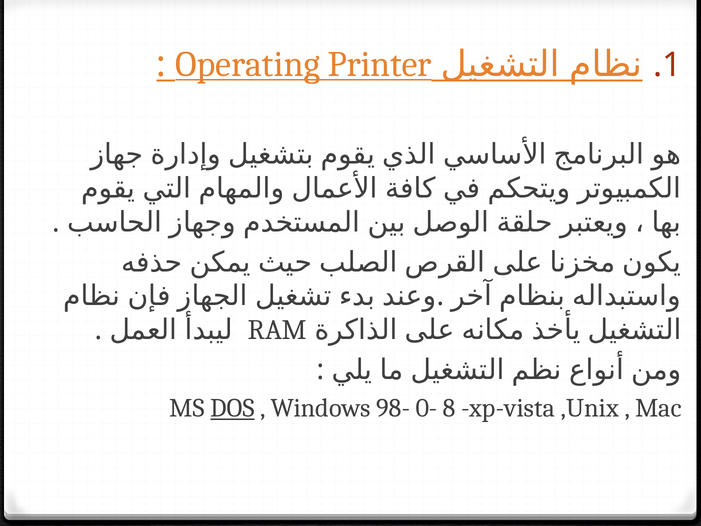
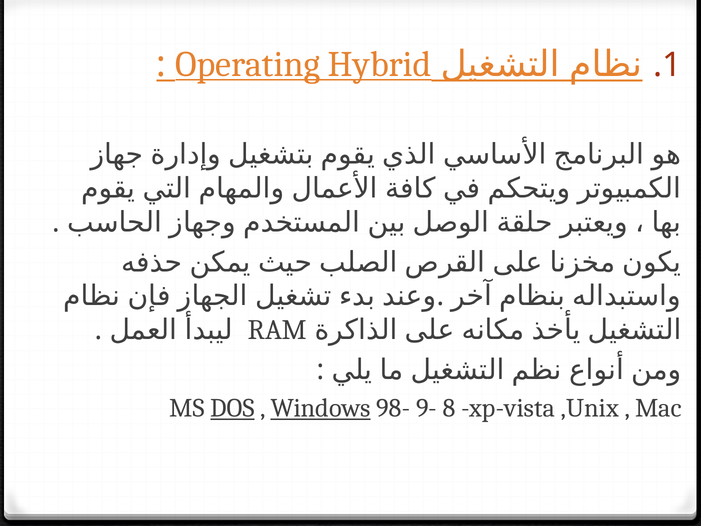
Printer: Printer -> Hybrid
Windows underline: none -> present
0-: 0- -> 9-
